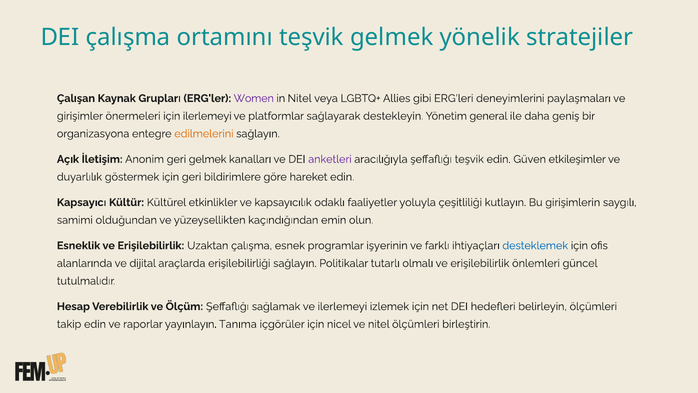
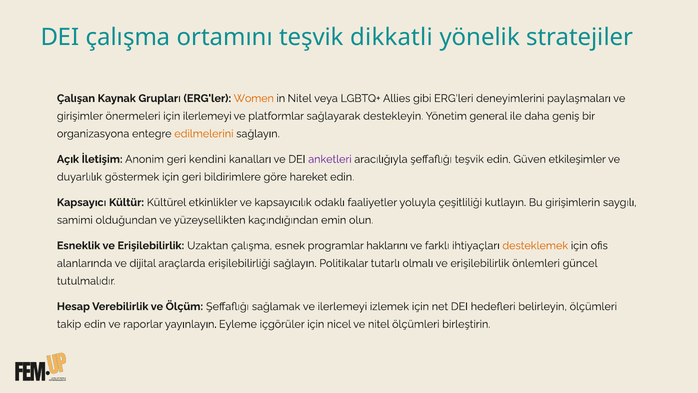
teşvik gelmek: gelmek -> dikkatli
Women colour: purple -> orange
geri gelmek: gelmek -> kendini
işyerinin: işyerinin -> haklarını
desteklemek colour: blue -> orange
Tanıma: Tanıma -> Eyleme
